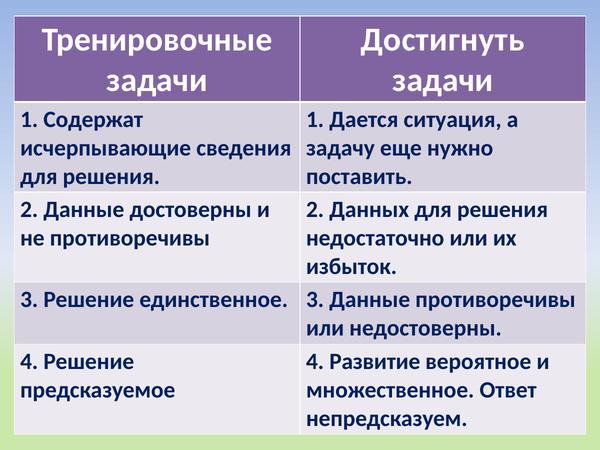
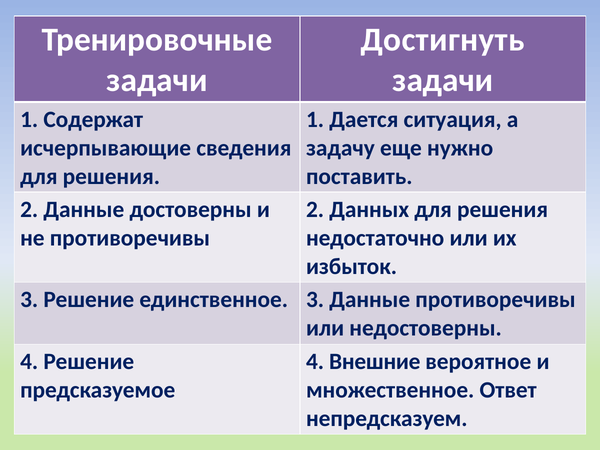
Развитие: Развитие -> Внешние
